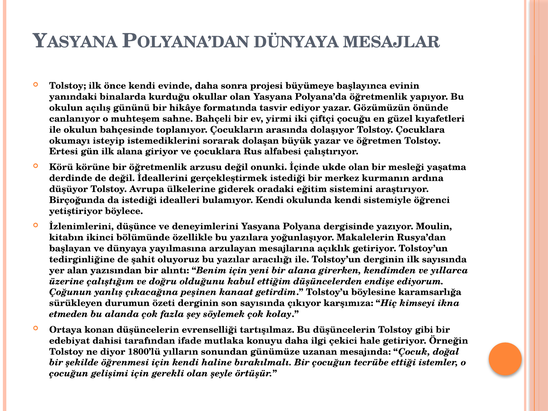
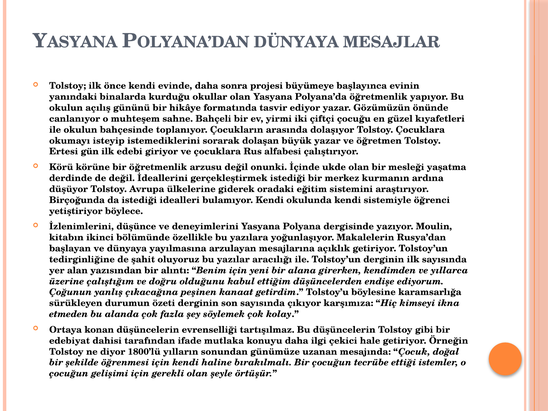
ilk alana: alana -> edebi
